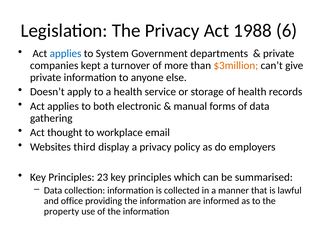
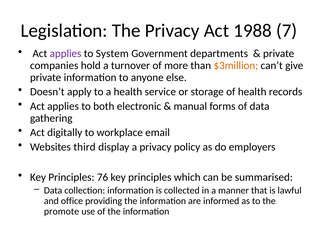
6: 6 -> 7
applies at (66, 54) colour: blue -> purple
kept: kept -> hold
thought: thought -> digitally
23: 23 -> 76
property: property -> promote
